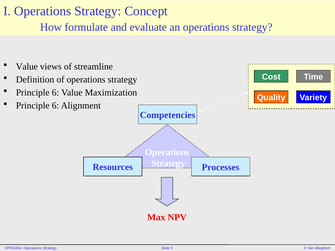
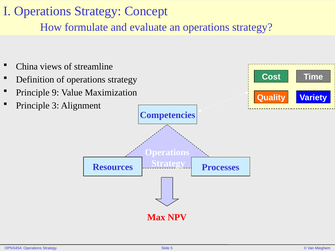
Value at (27, 67): Value -> China
6 at (55, 93): 6 -> 9
6 at (55, 106): 6 -> 3
